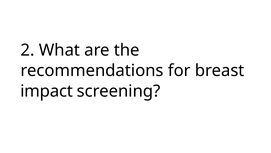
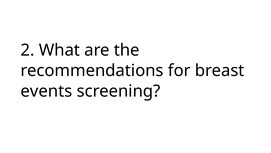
impact: impact -> events
